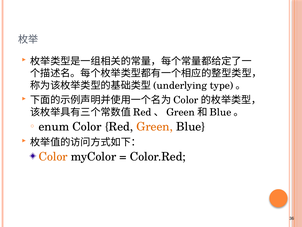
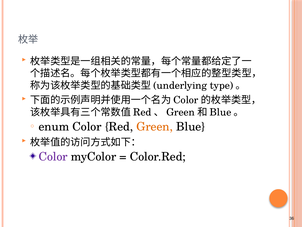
Color at (53, 156) colour: orange -> purple
